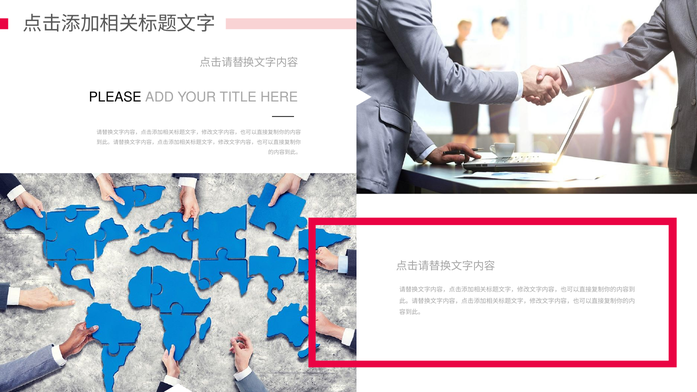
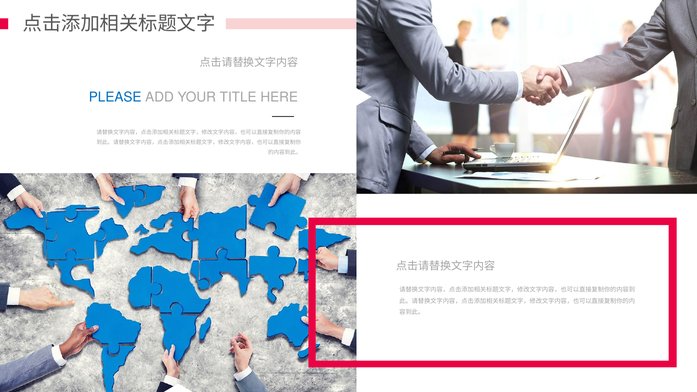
PLEASE colour: black -> blue
